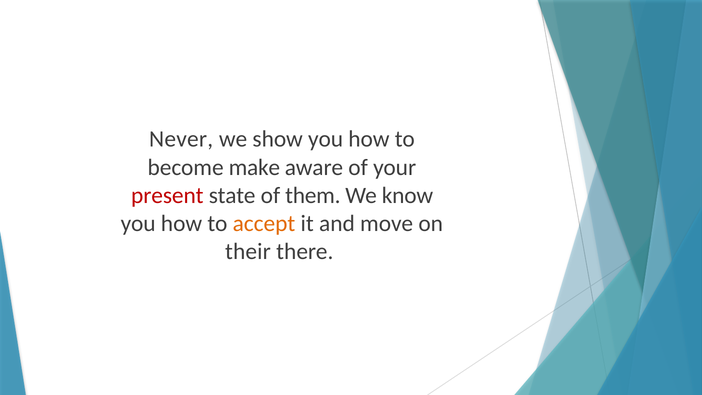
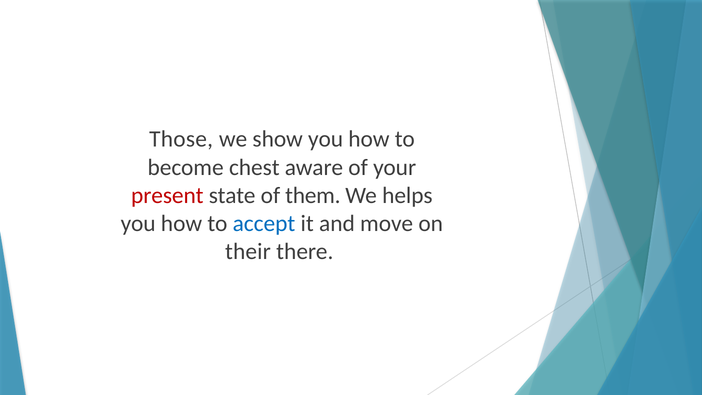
Never: Never -> Those
make: make -> chest
know: know -> helps
accept colour: orange -> blue
